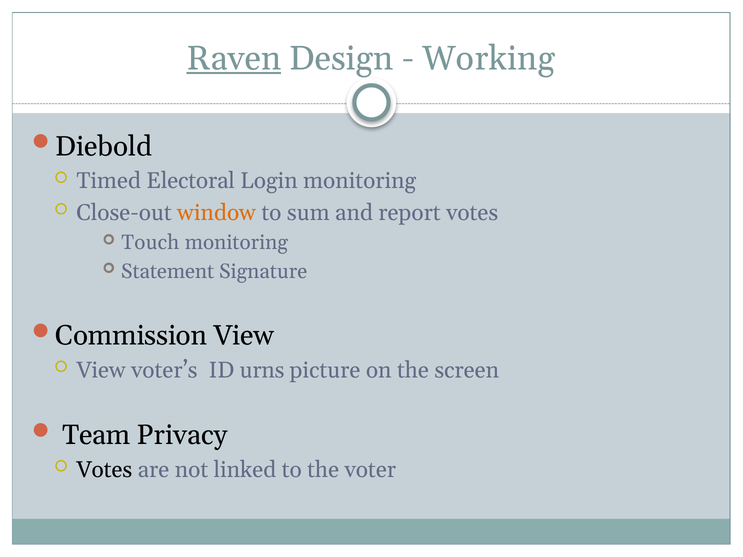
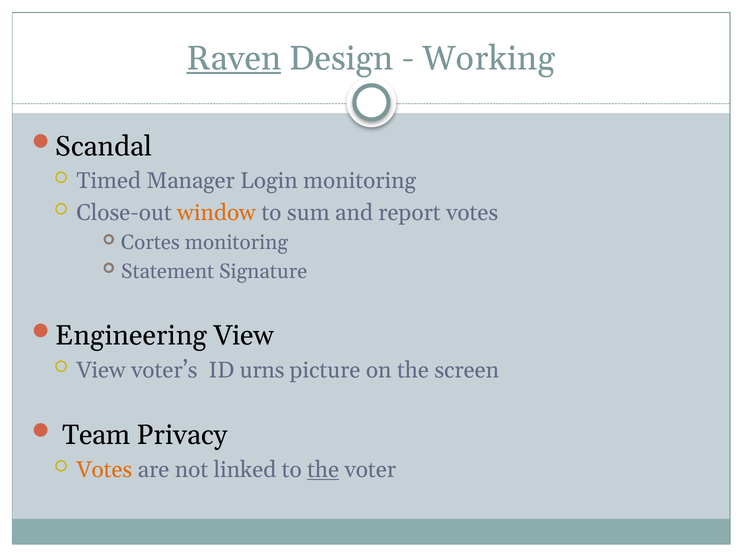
Diebold: Diebold -> Scandal
Electoral: Electoral -> Manager
Touch: Touch -> Cortes
Commission: Commission -> Engineering
Votes at (104, 470) colour: black -> orange
the at (323, 470) underline: none -> present
